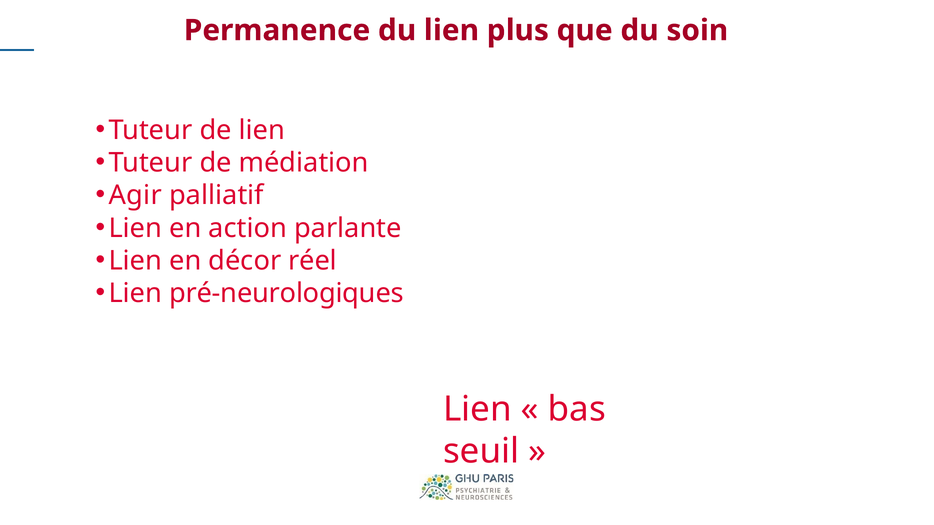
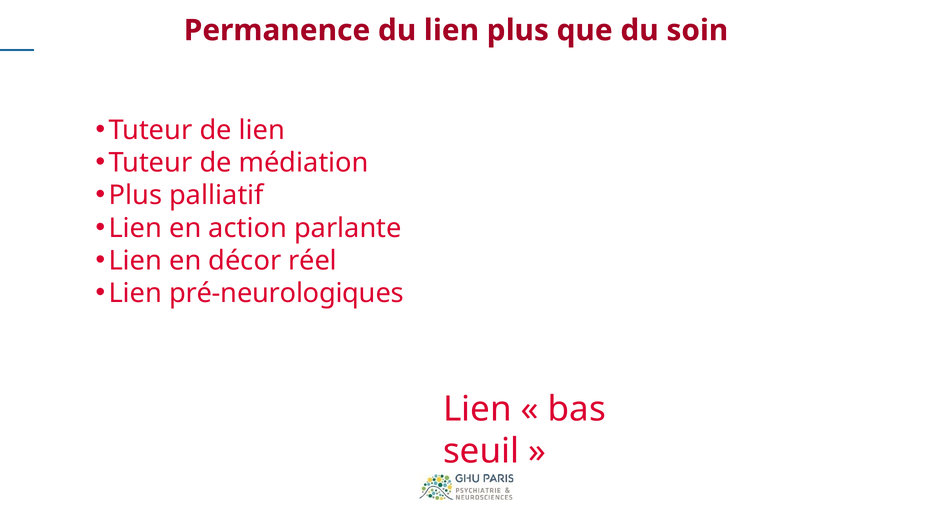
Agir at (135, 196): Agir -> Plus
